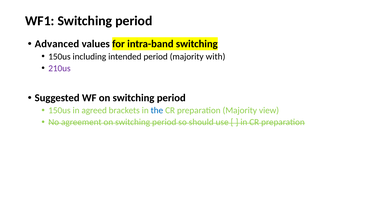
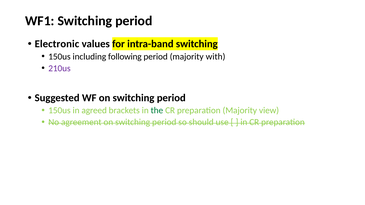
Advanced: Advanced -> Electronic
intended: intended -> following
the colour: blue -> green
